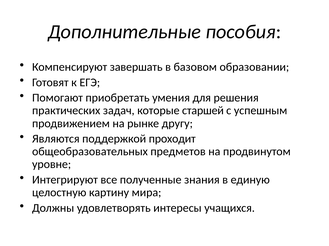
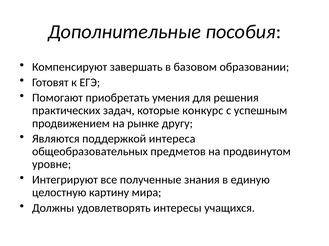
старшей: старшей -> конкурс
проходит: проходит -> интереса
